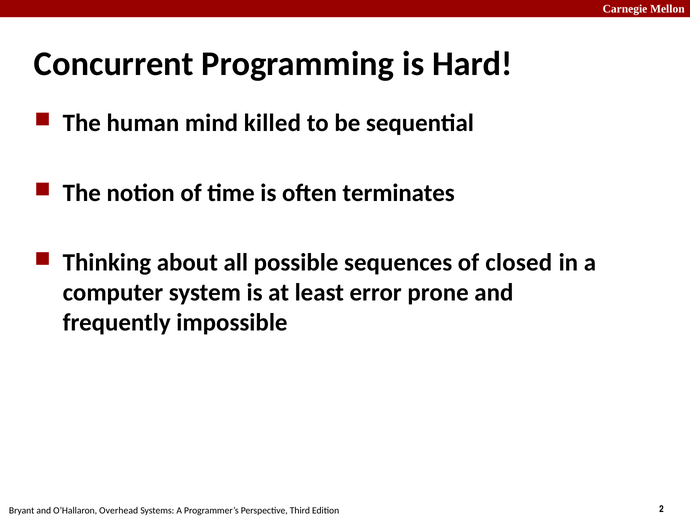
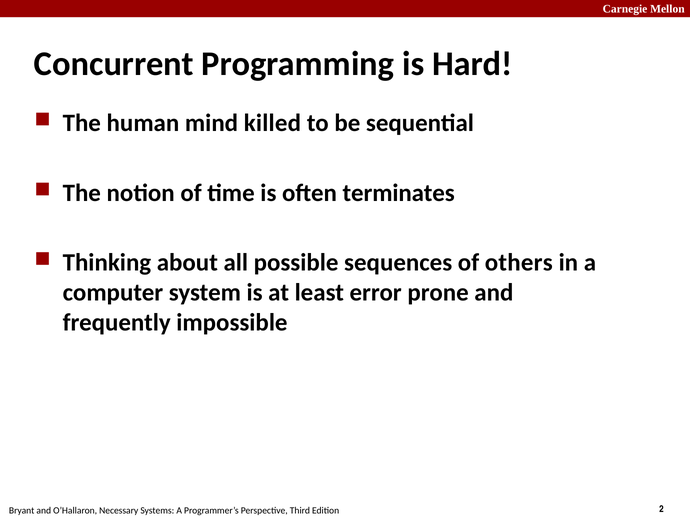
closed: closed -> others
Overhead: Overhead -> Necessary
